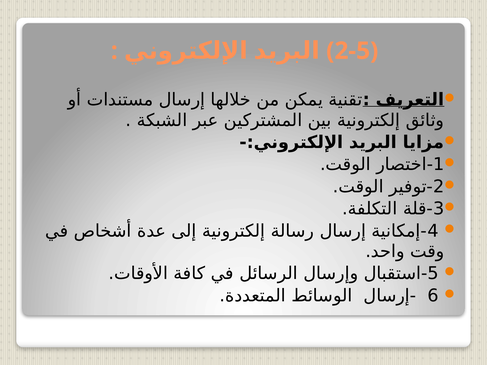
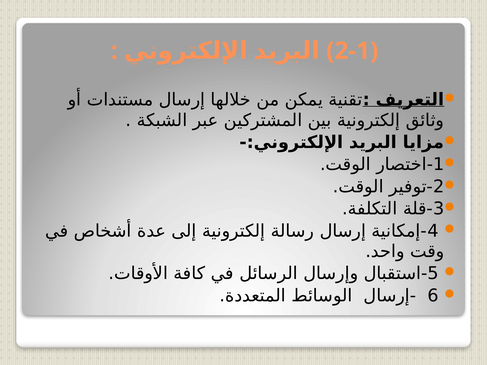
2-5: 2-5 -> 2-1
